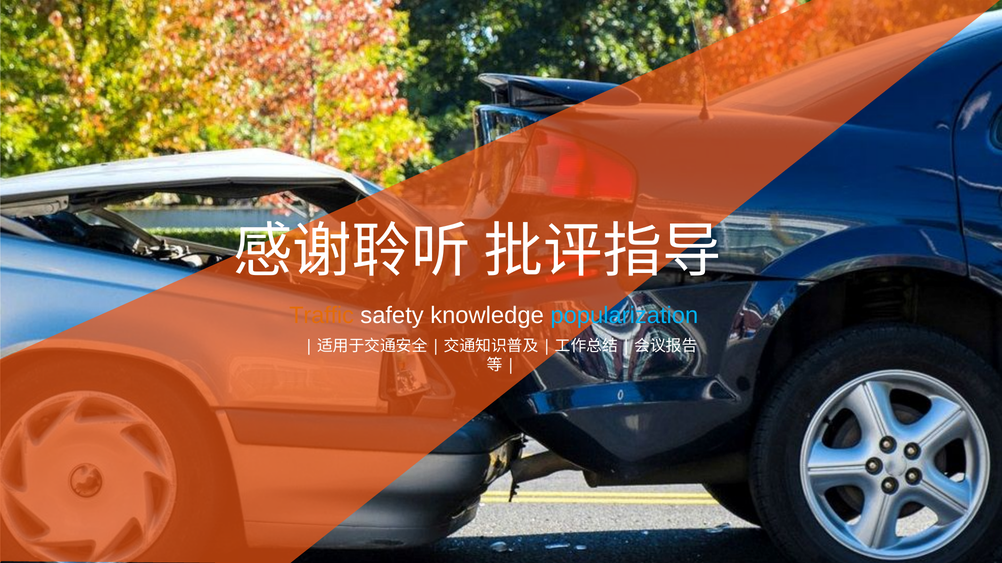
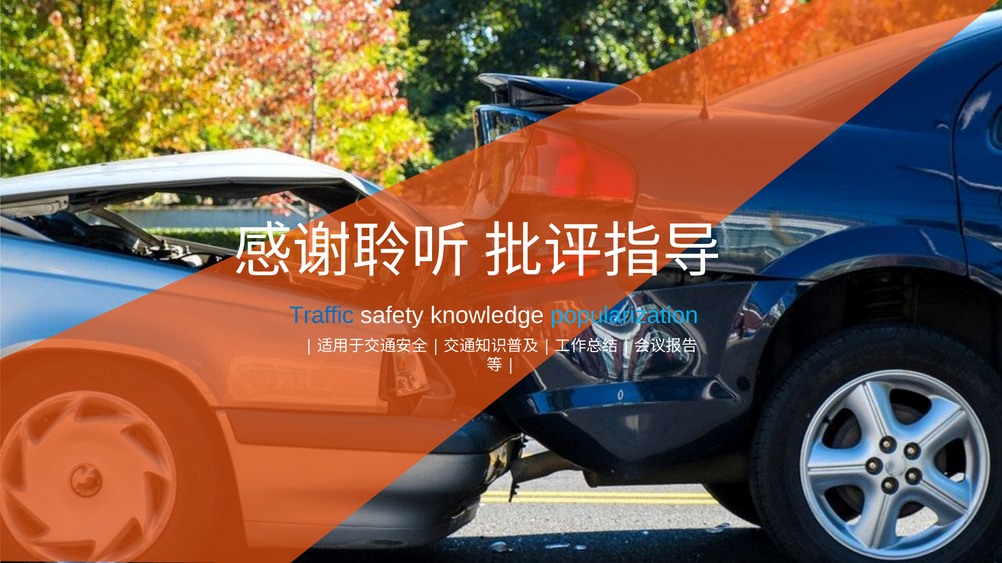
Traffic colour: orange -> blue
